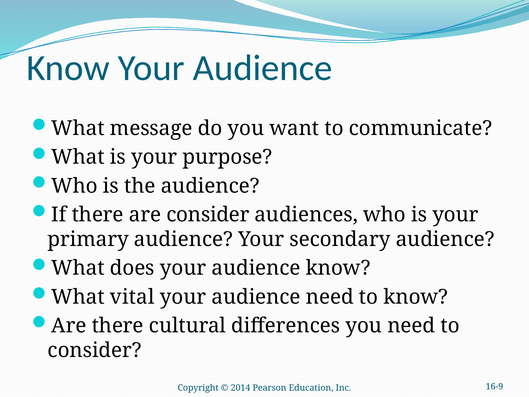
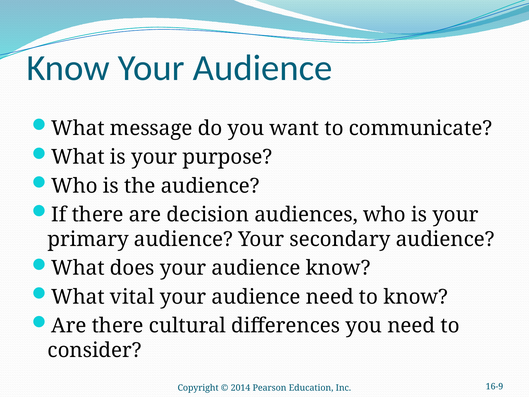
are consider: consider -> decision
